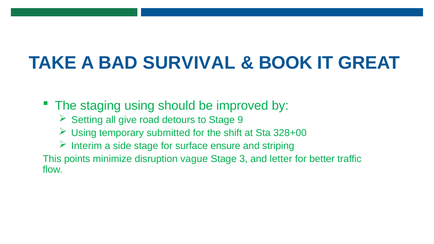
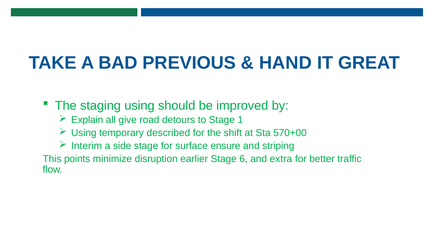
SURVIVAL: SURVIVAL -> PREVIOUS
BOOK: BOOK -> HAND
Setting: Setting -> Explain
9: 9 -> 1
submitted: submitted -> described
328+00: 328+00 -> 570+00
vague: vague -> earlier
3: 3 -> 6
letter: letter -> extra
